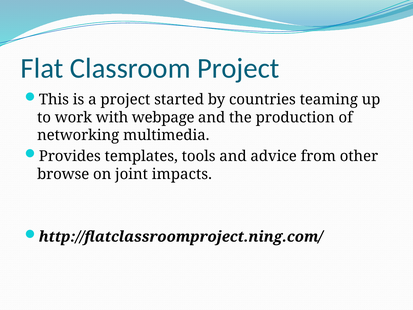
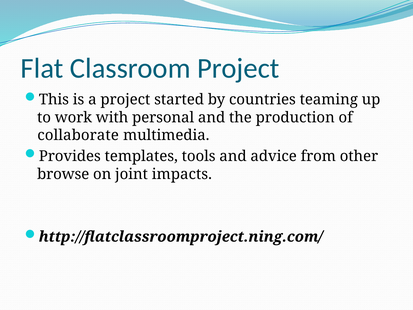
webpage: webpage -> personal
networking: networking -> collaborate
